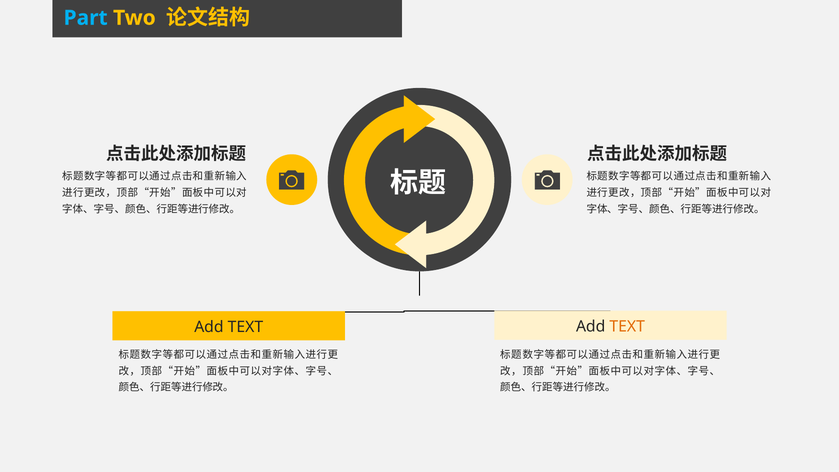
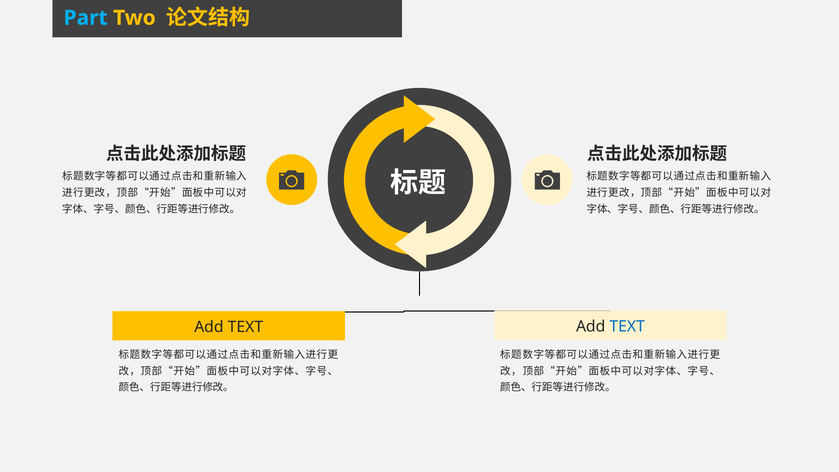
TEXT at (627, 326) colour: orange -> blue
